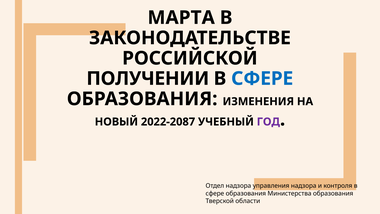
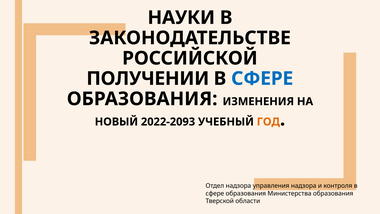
МАРТА: МАРТА -> НАУКИ
2022-2087: 2022-2087 -> 2022-2093
ГОД colour: purple -> orange
